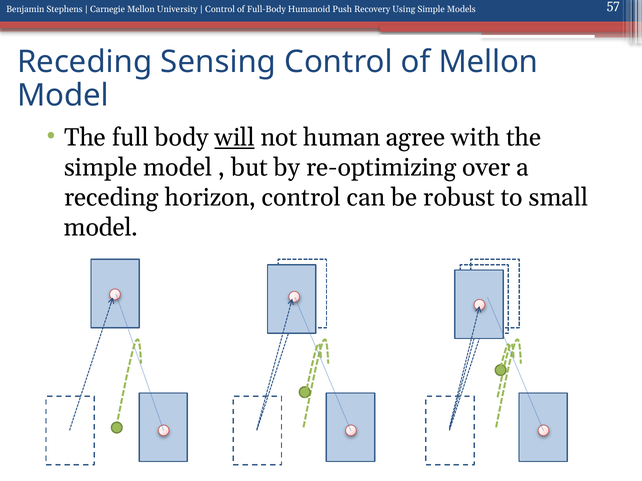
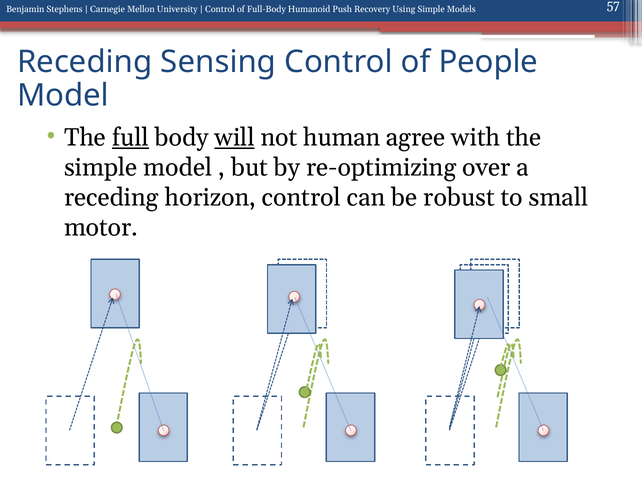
of Mellon: Mellon -> People
full underline: none -> present
model at (101, 228): model -> motor
